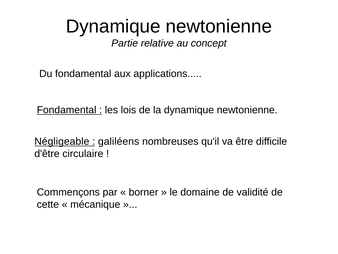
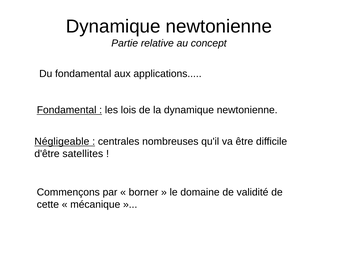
galiléens: galiléens -> centrales
circulaire: circulaire -> satellites
